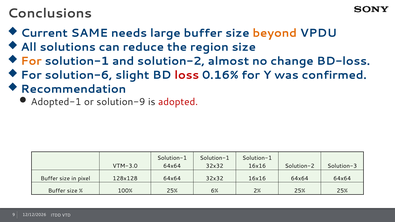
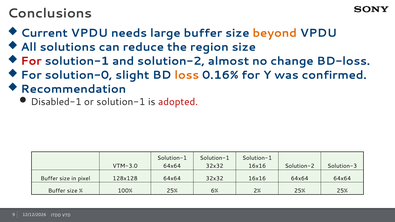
Current SAME: SAME -> VPDU
For at (31, 61) colour: orange -> red
solution-6: solution-6 -> solution-0
loss colour: red -> orange
Adopted-1: Adopted-1 -> Disabled-1
or solution-9: solution-9 -> solution-1
